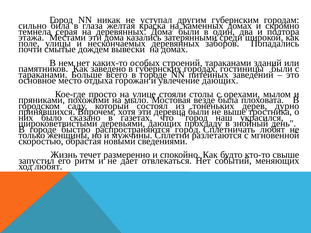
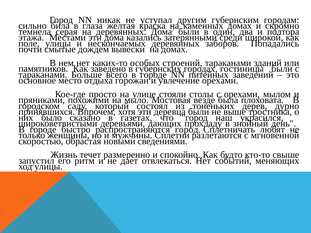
дающих at (220, 81): дающих -> орехами
любят at (48, 167): любят -> улицы
